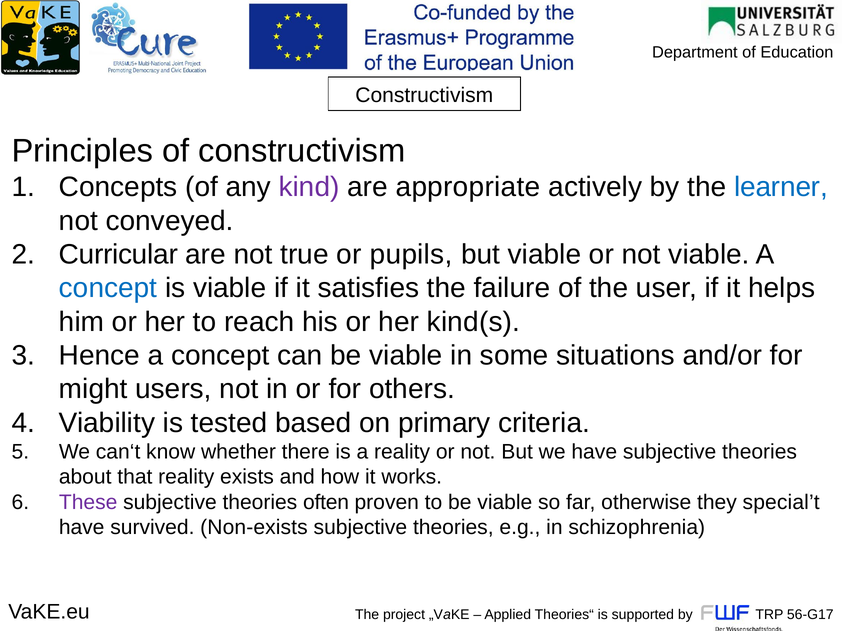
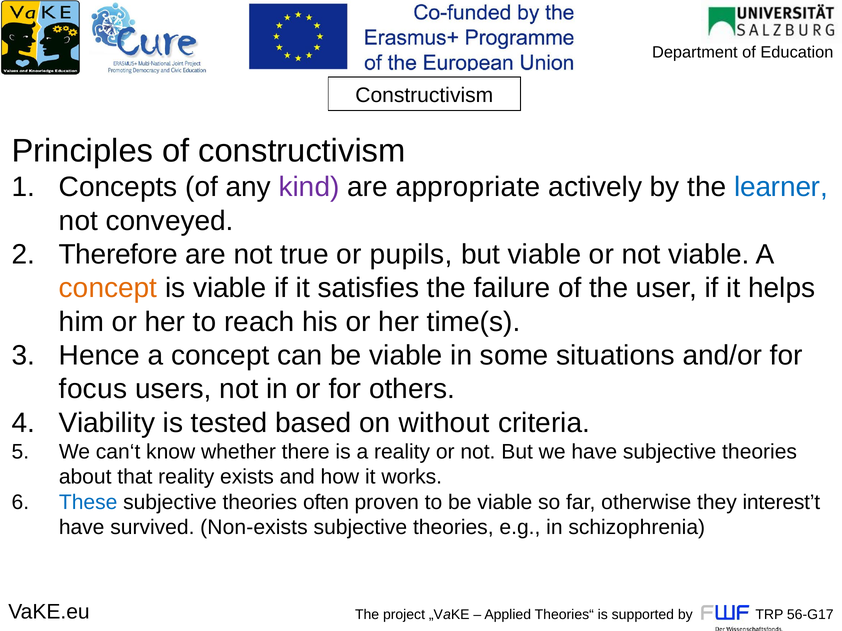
Curricular: Curricular -> Therefore
concept at (108, 288) colour: blue -> orange
kind(s: kind(s -> time(s
might: might -> focus
primary: primary -> without
These colour: purple -> blue
special’t: special’t -> interest’t
